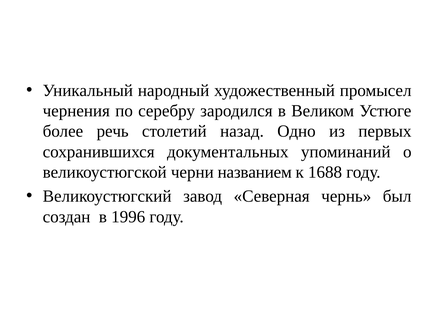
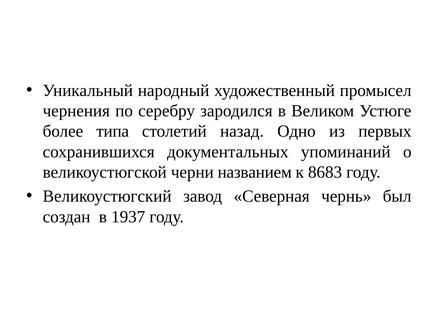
речь: речь -> типа
1688: 1688 -> 8683
1996: 1996 -> 1937
